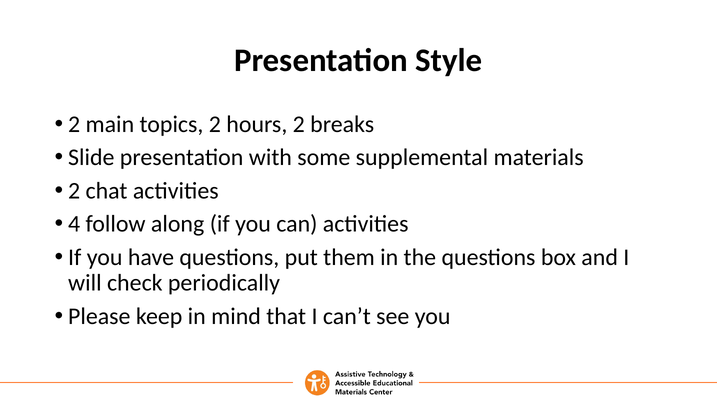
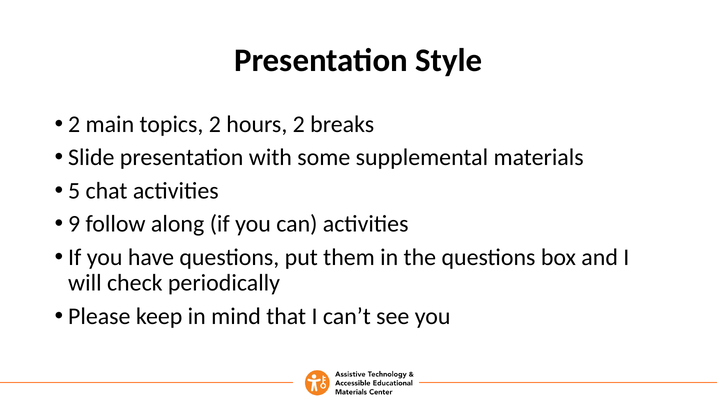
2 at (74, 191): 2 -> 5
4: 4 -> 9
